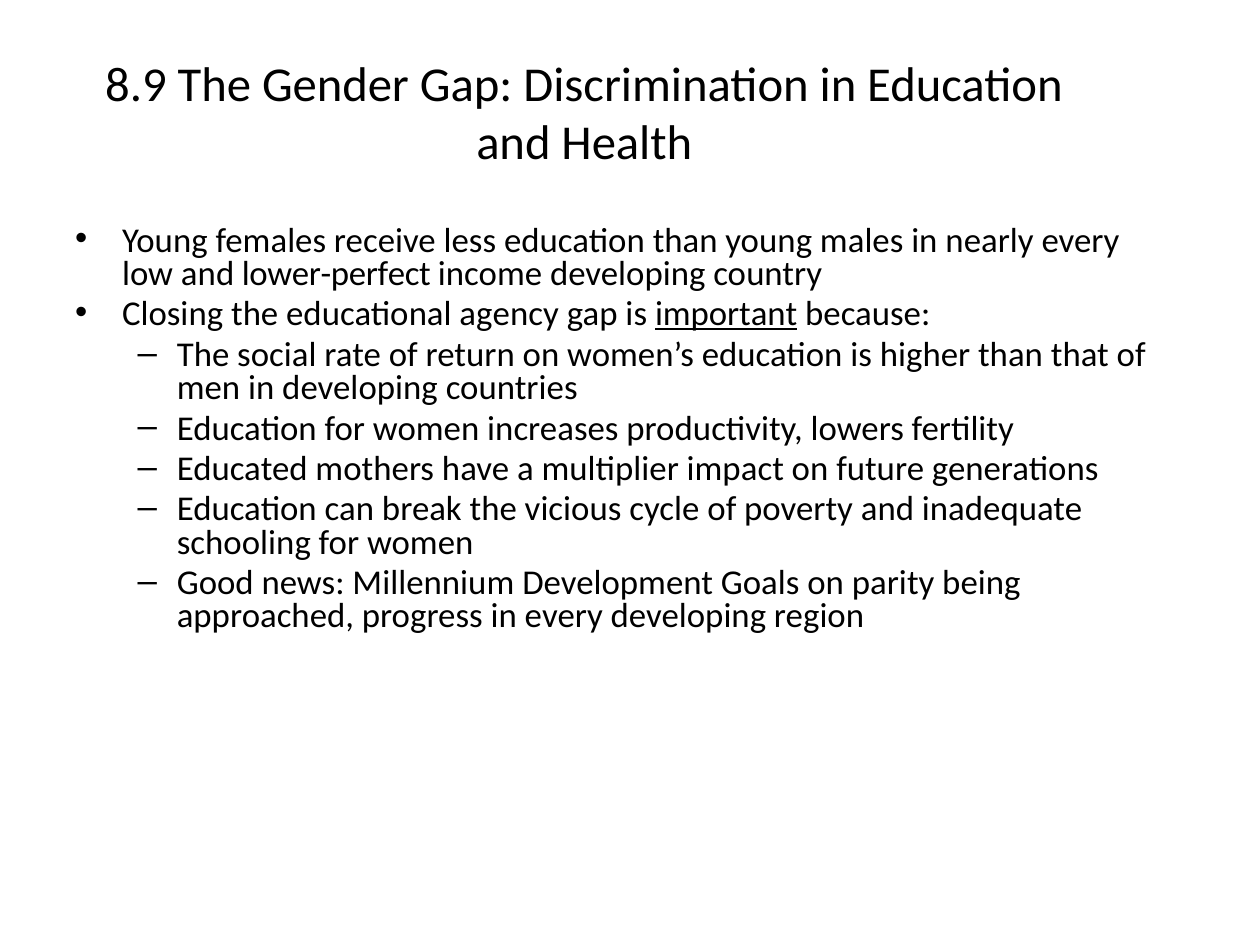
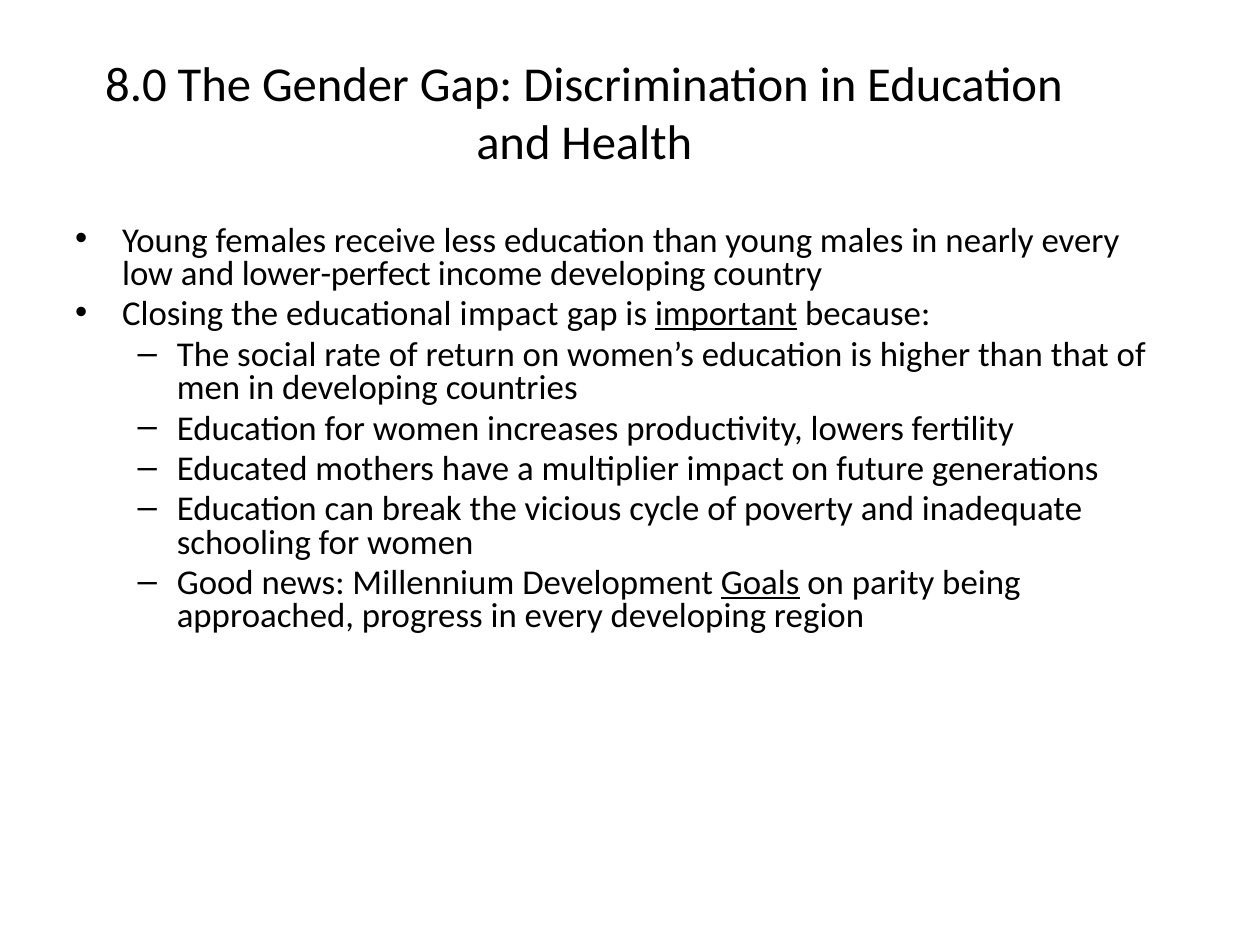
8.9: 8.9 -> 8.0
educational agency: agency -> impact
Goals underline: none -> present
